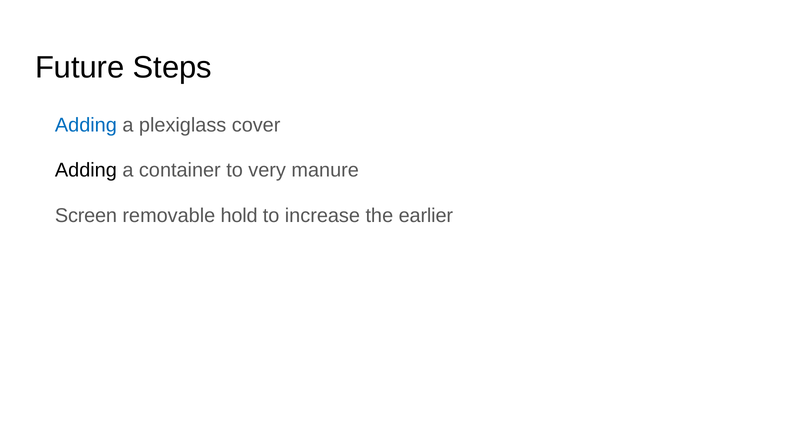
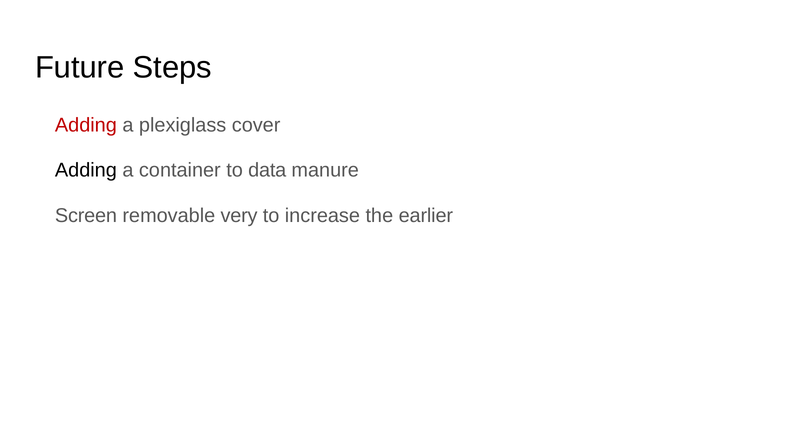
Adding at (86, 125) colour: blue -> red
very: very -> data
hold: hold -> very
